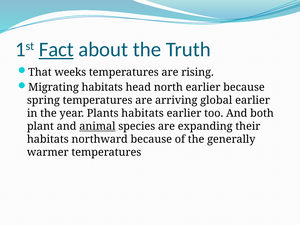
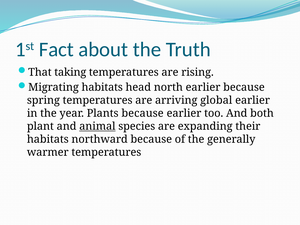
Fact underline: present -> none
weeks: weeks -> taking
Plants habitats: habitats -> because
